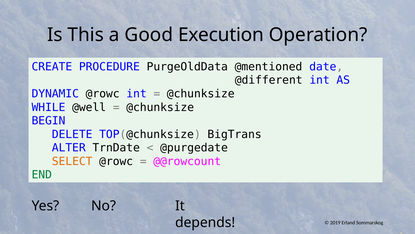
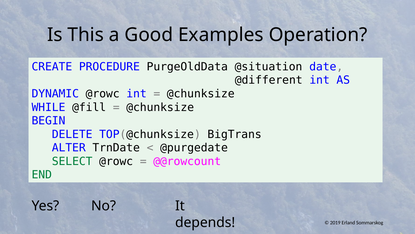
Execution: Execution -> Examples
@mentioned: @mentioned -> @situation
@well: @well -> @fill
SELECT colour: orange -> green
